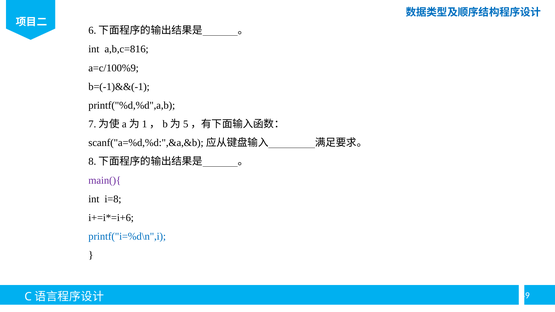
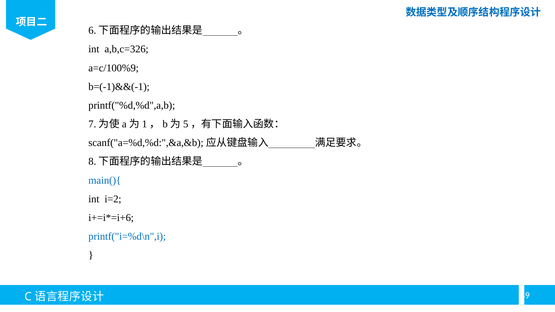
a,b,c=816: a,b,c=816 -> a,b,c=326
main(){ colour: purple -> blue
i=8: i=8 -> i=2
